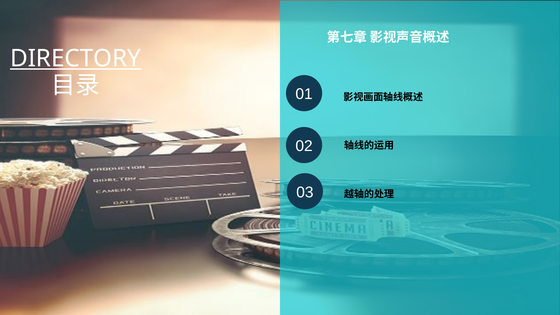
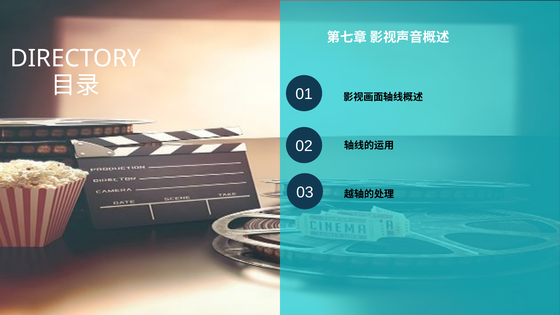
DIRECTORY underline: present -> none
